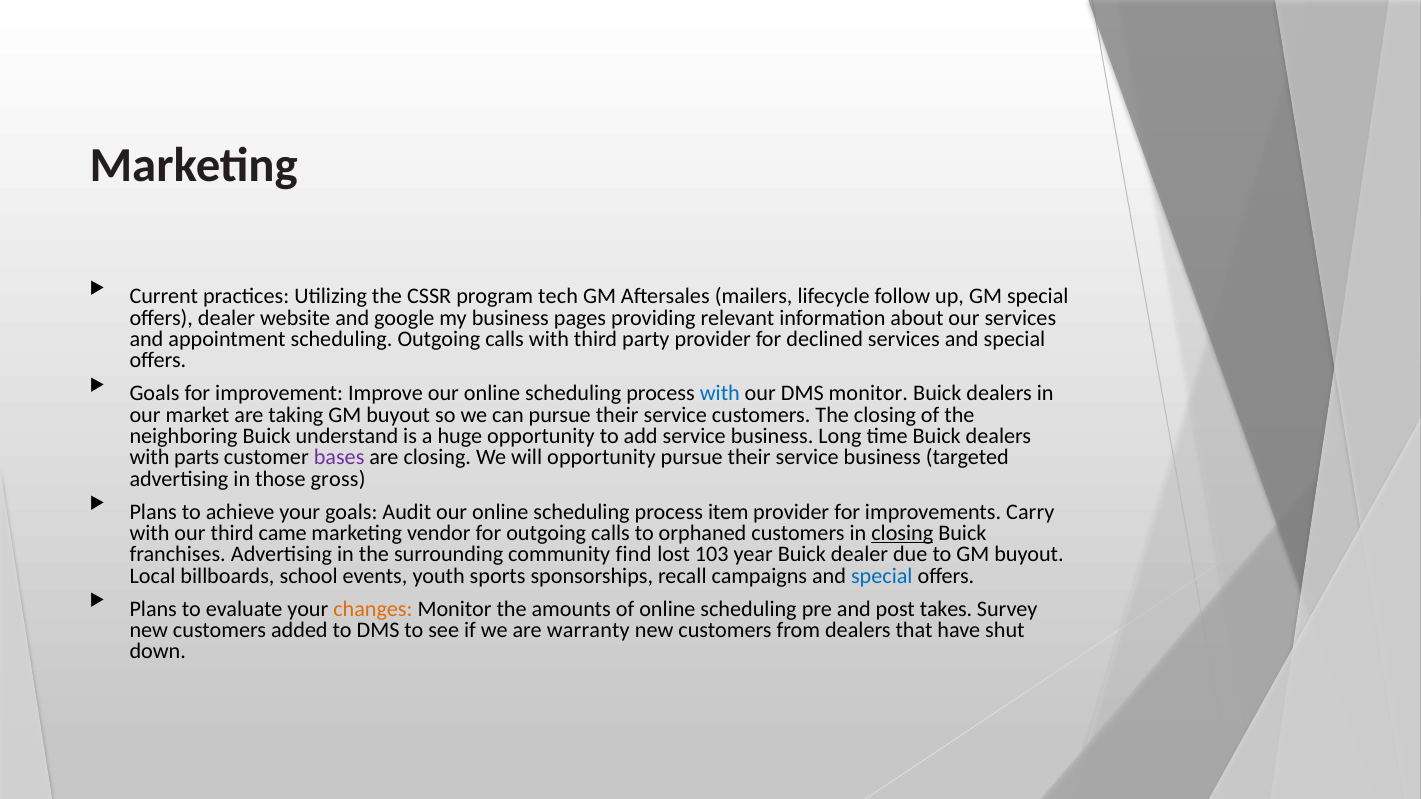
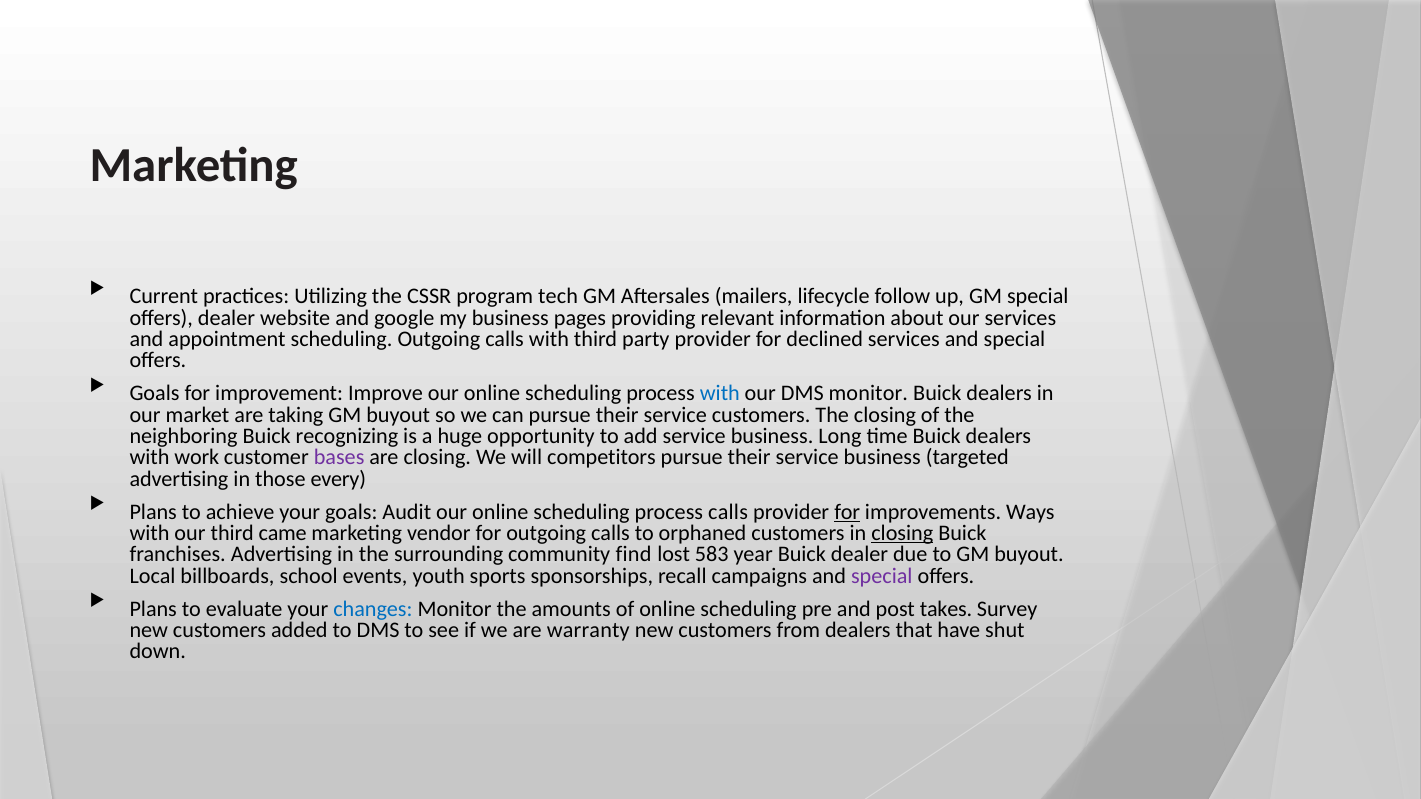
understand: understand -> recognizing
parts: parts -> work
will opportunity: opportunity -> competitors
gross: gross -> every
process item: item -> calls
for at (847, 512) underline: none -> present
Carry: Carry -> Ways
103: 103 -> 583
special at (882, 576) colour: blue -> purple
changes colour: orange -> blue
